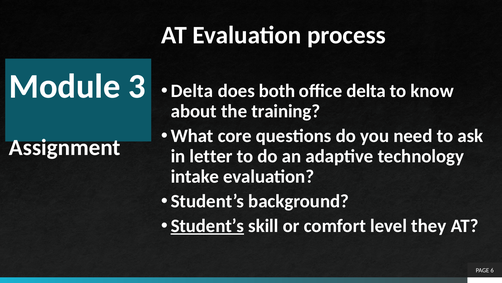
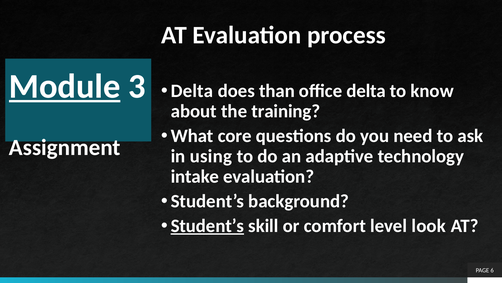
Module underline: none -> present
both: both -> than
letter: letter -> using
they: they -> look
